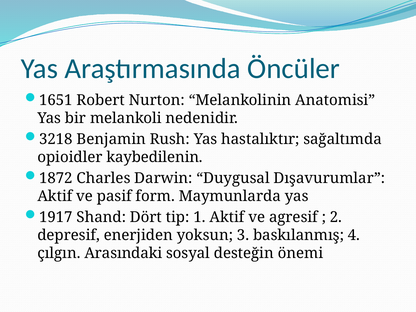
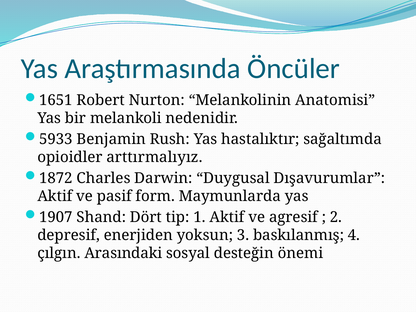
3218: 3218 -> 5933
kaybedilenin: kaybedilenin -> arttırmalıyız
1917: 1917 -> 1907
